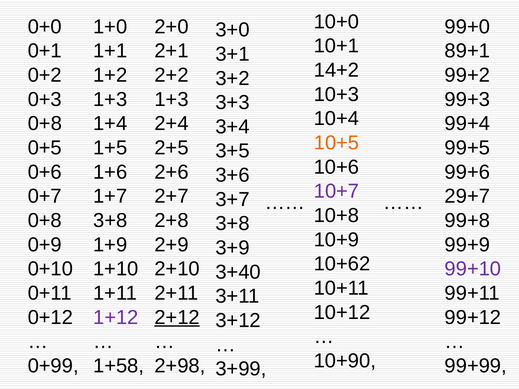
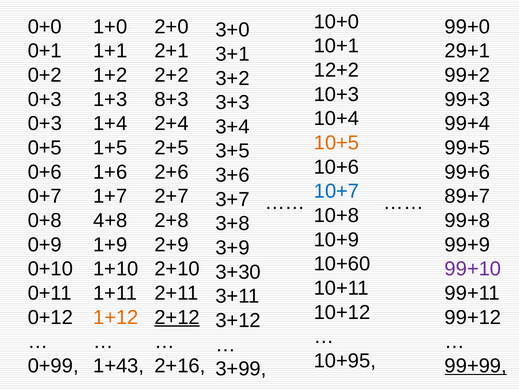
89+1: 89+1 -> 29+1
14+2: 14+2 -> 12+2
1+3 at (172, 99): 1+3 -> 8+3
0+8 at (45, 124): 0+8 -> 0+3
10+7 colour: purple -> blue
29+7: 29+7 -> 89+7
3+8 at (110, 221): 3+8 -> 4+8
10+62: 10+62 -> 10+60
3+40: 3+40 -> 3+30
1+12 colour: purple -> orange
10+90: 10+90 -> 10+95
1+58: 1+58 -> 1+43
2+98: 2+98 -> 2+16
99+99 underline: none -> present
